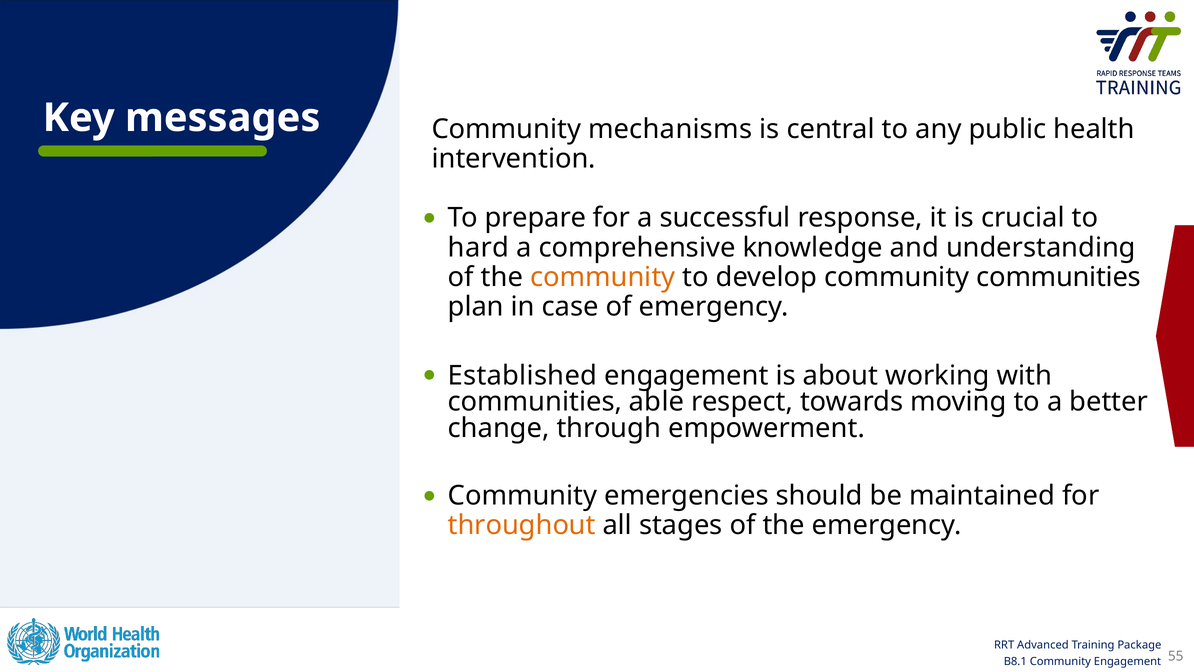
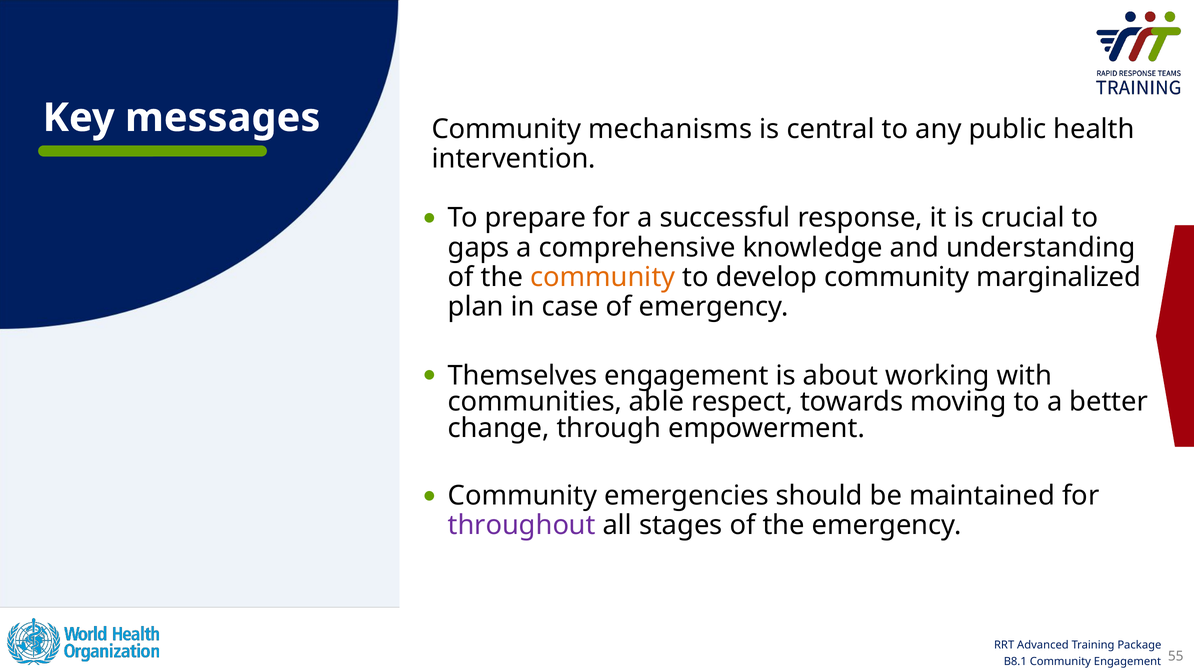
hard: hard -> gaps
community communities: communities -> marginalized
Established: Established -> Themselves
throughout colour: orange -> purple
